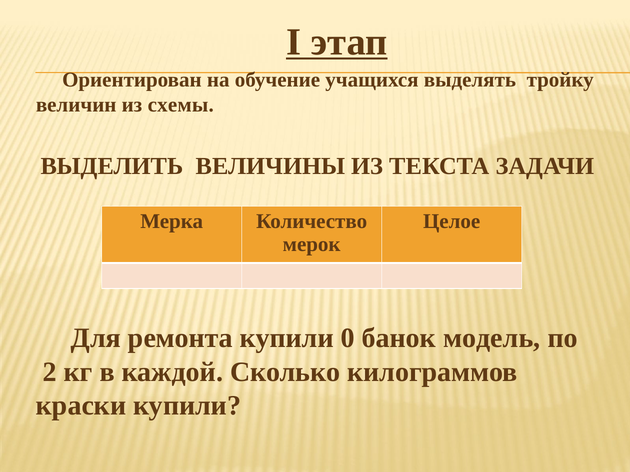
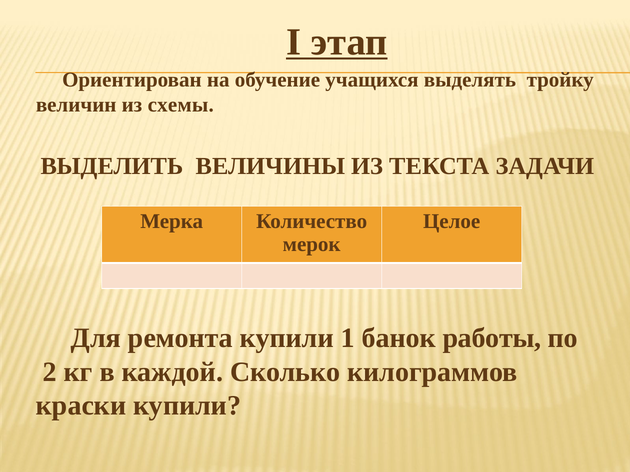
0: 0 -> 1
модель: модель -> работы
